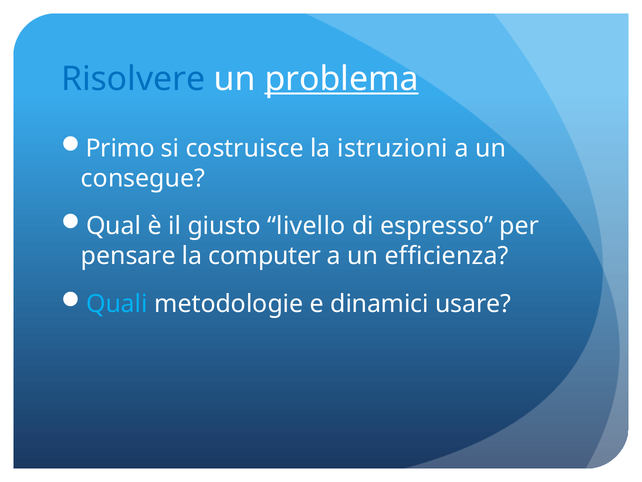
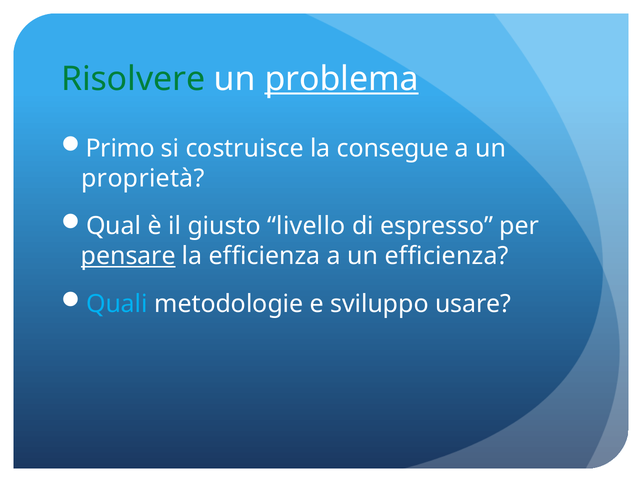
Risolvere colour: blue -> green
istruzioni: istruzioni -> consegue
consegue: consegue -> proprietà
pensare underline: none -> present
la computer: computer -> efficienza
dinamici: dinamici -> sviluppo
